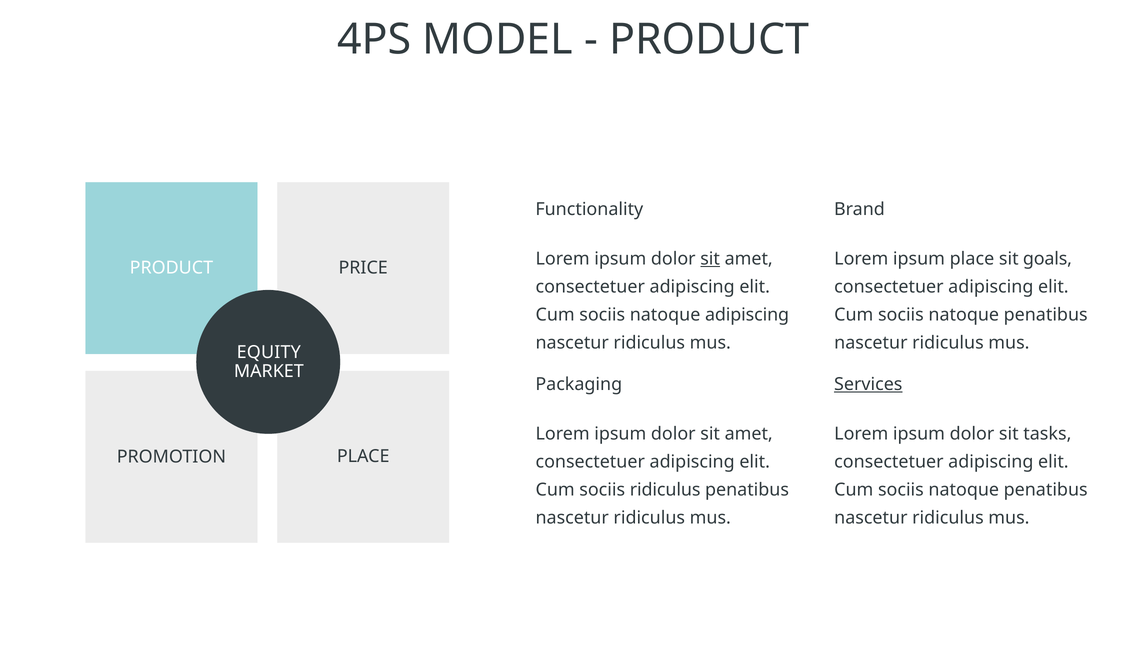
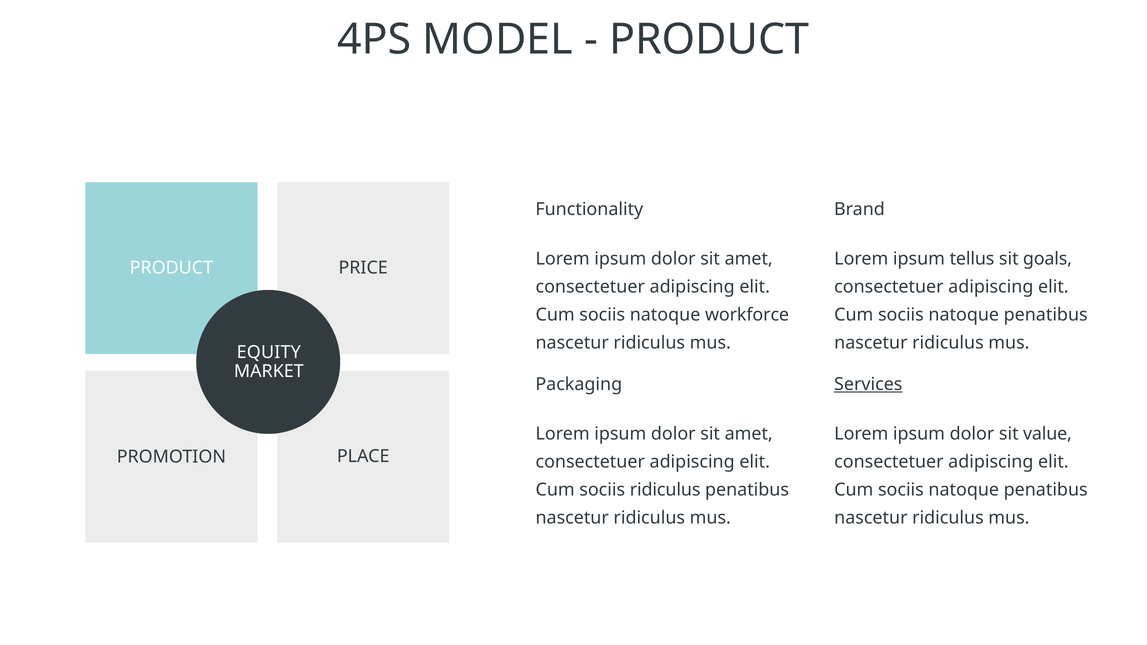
sit at (710, 259) underline: present -> none
ipsum place: place -> tellus
natoque adipiscing: adipiscing -> workforce
tasks: tasks -> value
